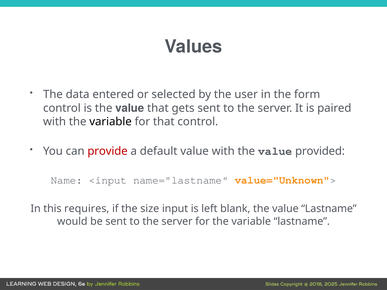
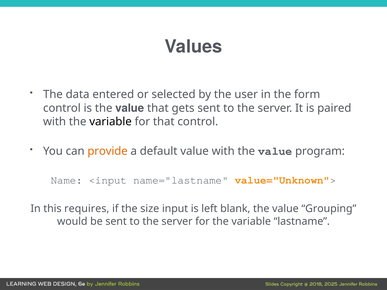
provide colour: red -> orange
provided: provided -> program
value Lastname: Lastname -> Grouping
